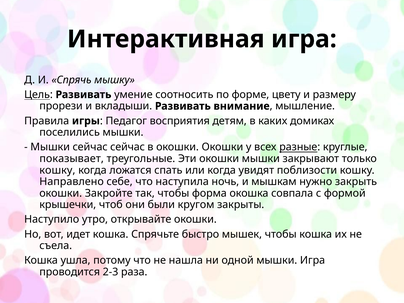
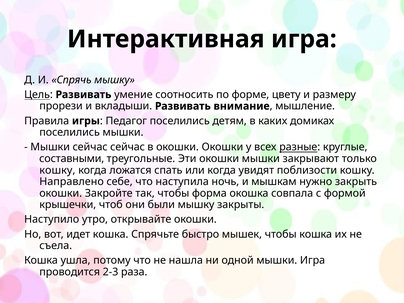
Педагог восприятия: восприятия -> поселились
показывает: показывает -> составными
были кругом: кругом -> мышку
